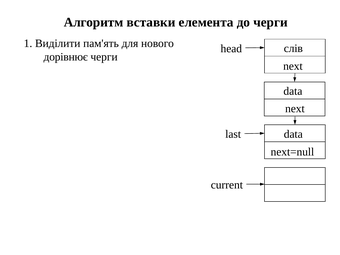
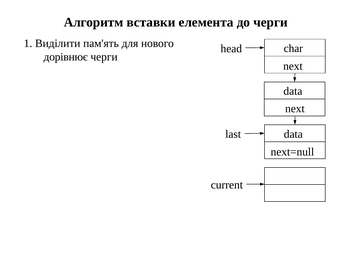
слів: слів -> char
